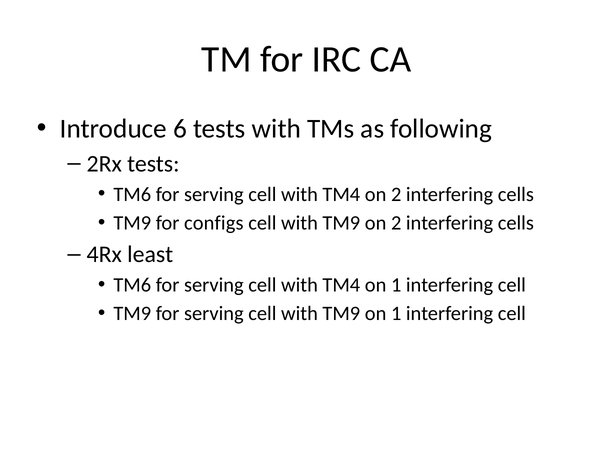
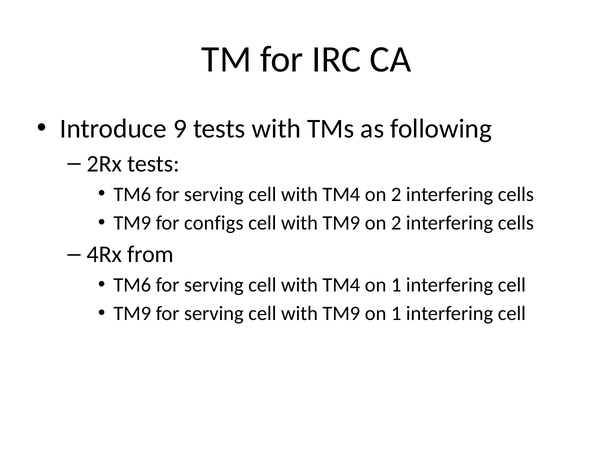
6: 6 -> 9
least: least -> from
